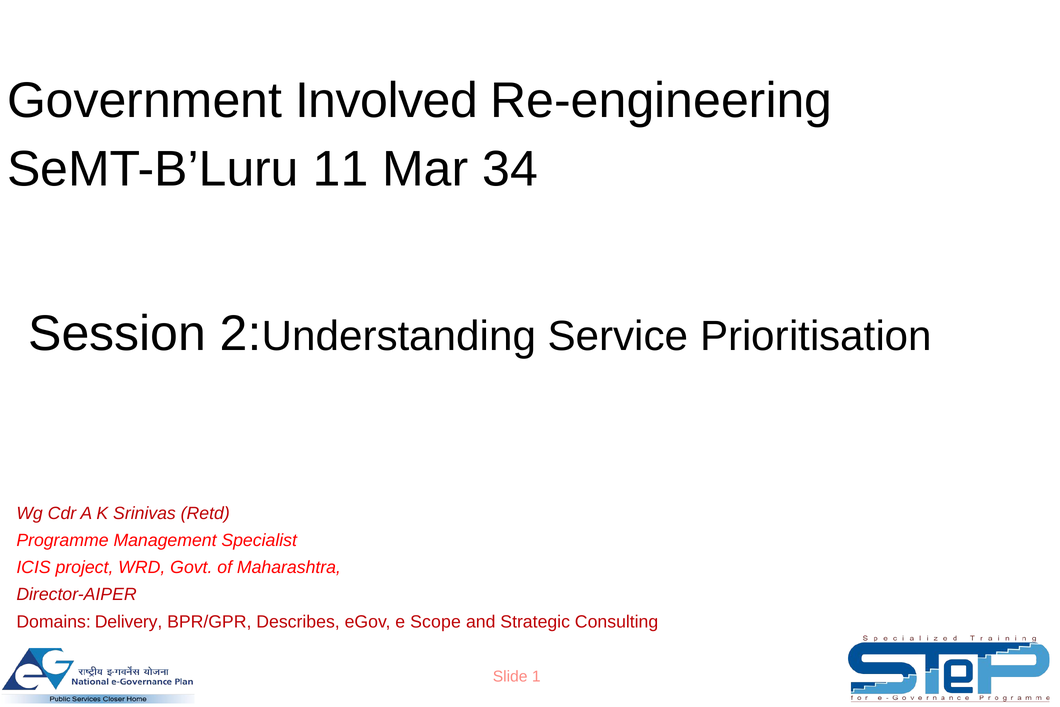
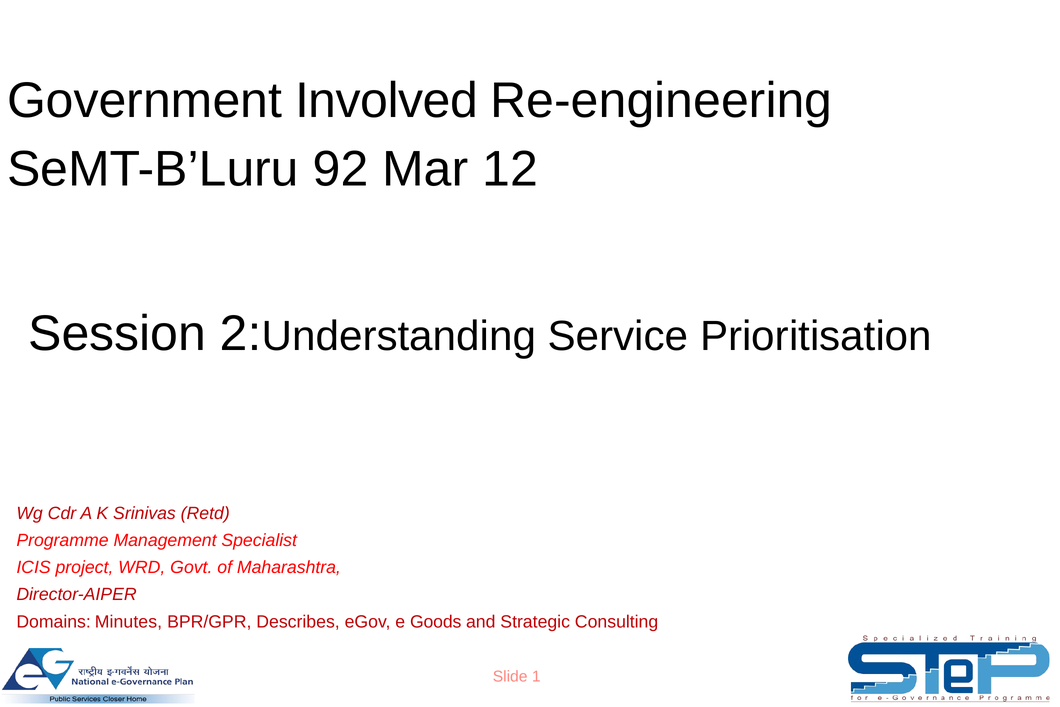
11: 11 -> 92
34: 34 -> 12
Delivery: Delivery -> Minutes
Scope: Scope -> Goods
